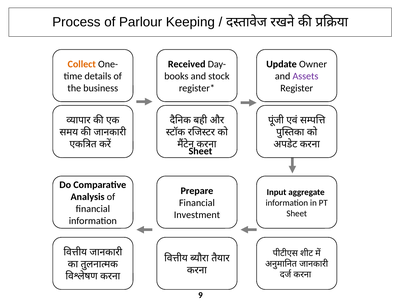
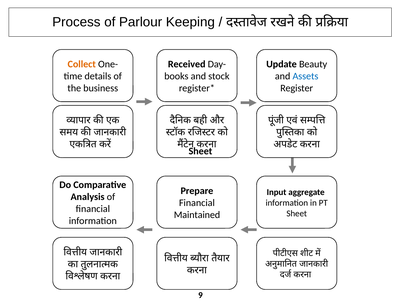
Owner: Owner -> Beauty
Assets colour: purple -> blue
Investment: Investment -> Maintained
